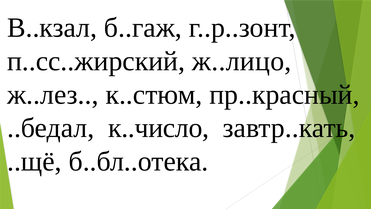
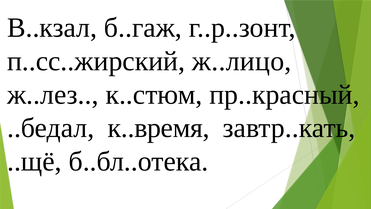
к..число: к..число -> к..время
